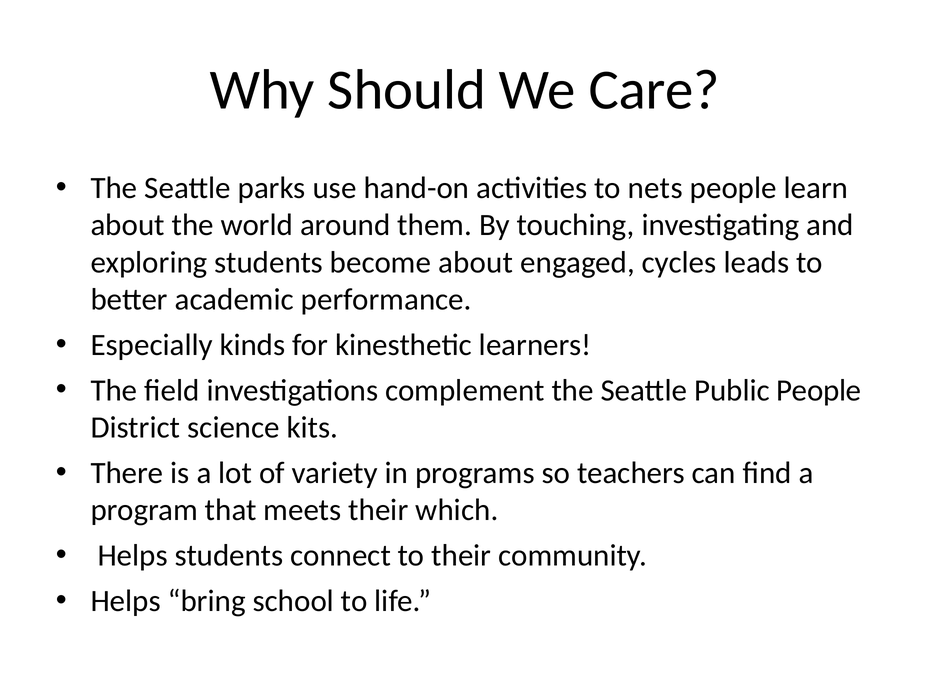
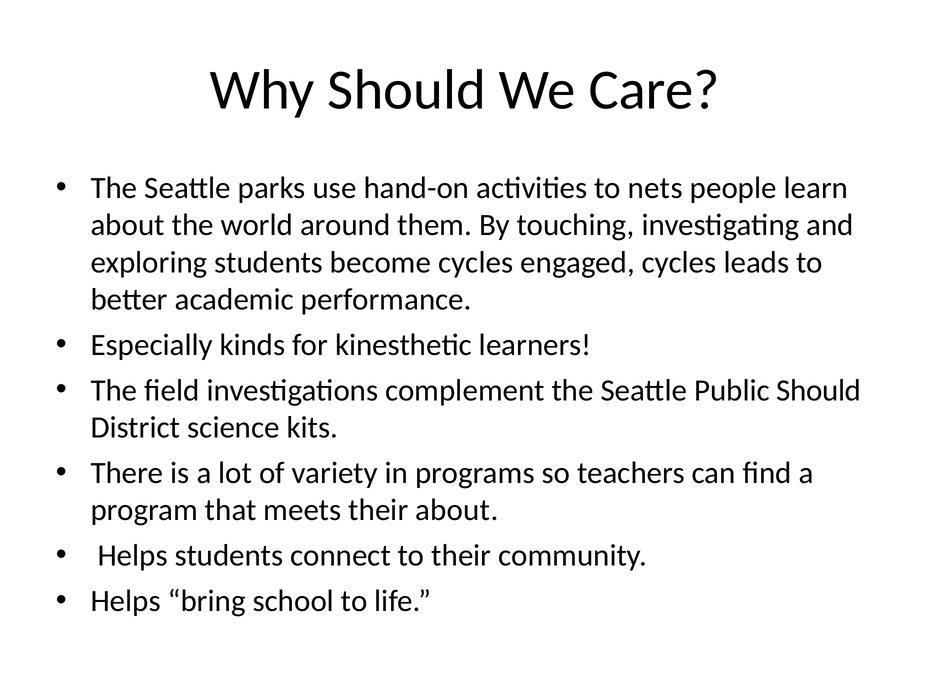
become about: about -> cycles
Public People: People -> Should
their which: which -> about
